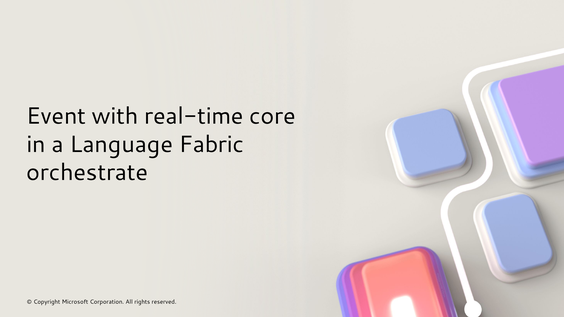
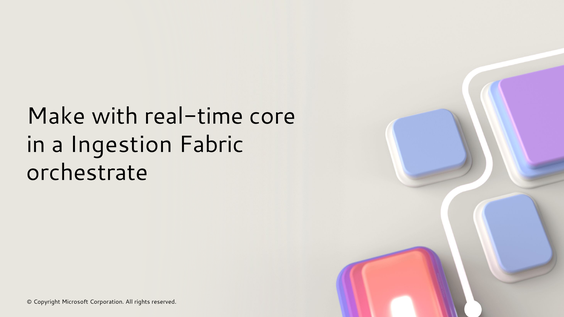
Event: Event -> Make
Language: Language -> Ingestion
